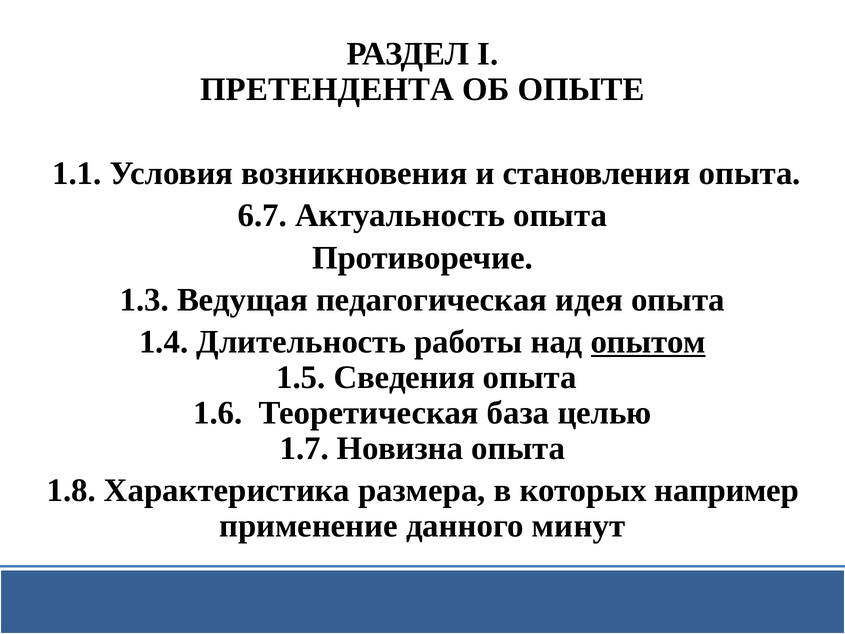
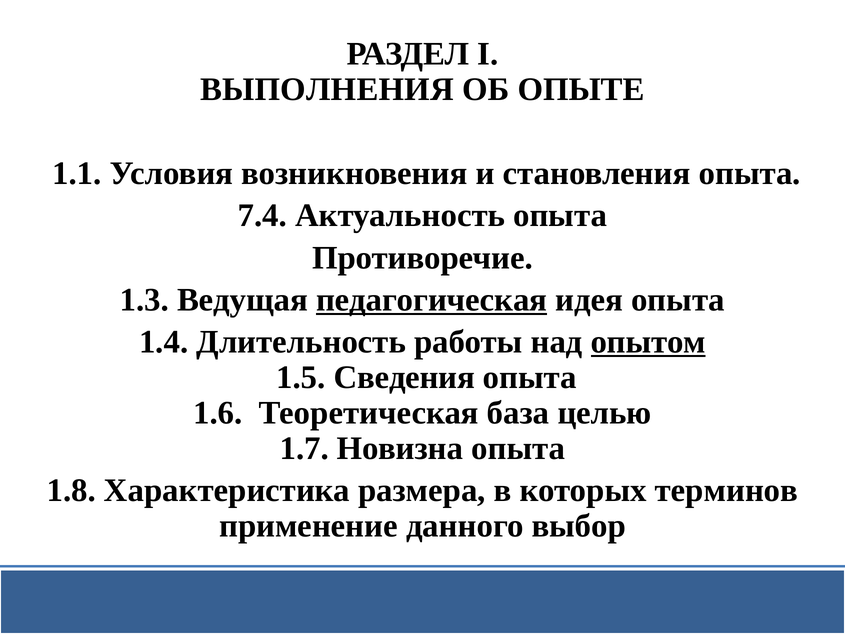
ПРЕТЕНДЕНТА: ПРЕТЕНДЕНТА -> ВЫПОЛНЕНИЯ
6.7: 6.7 -> 7.4
педагогическая underline: none -> present
например: например -> терминов
минут: минут -> выбор
